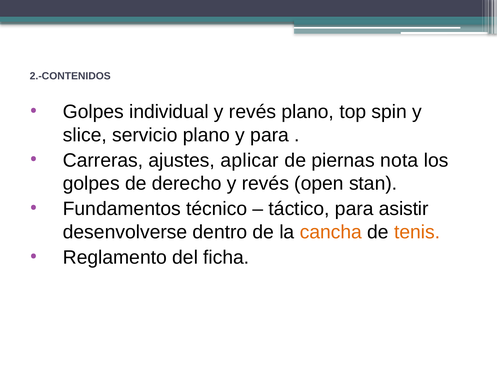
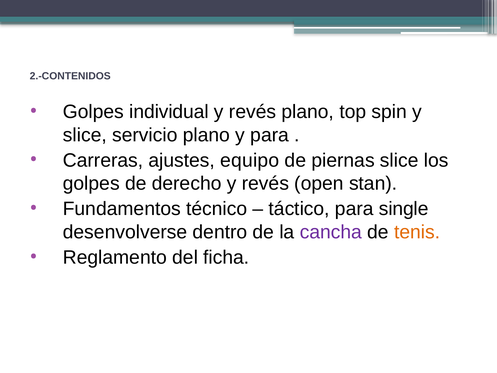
aplicar: aplicar -> equipo
piernas nota: nota -> slice
asistir: asistir -> single
cancha colour: orange -> purple
